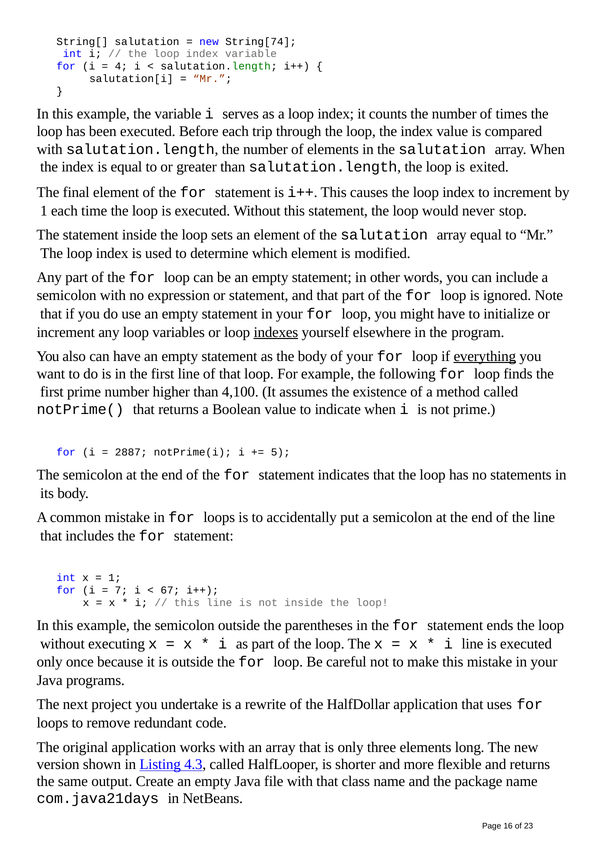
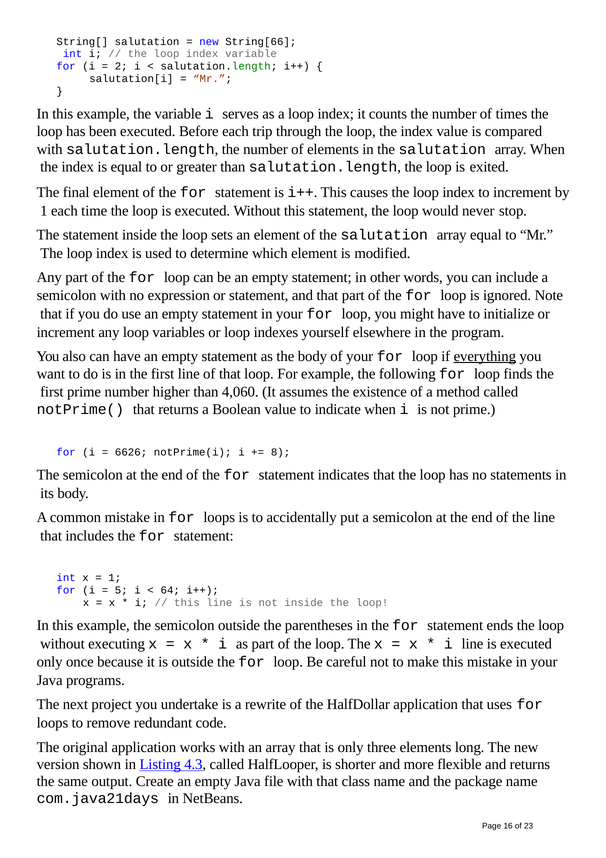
String[74: String[74 -> String[66
4: 4 -> 2
indexes underline: present -> none
4,100: 4,100 -> 4,060
2887: 2887 -> 6626
5: 5 -> 8
7: 7 -> 5
67: 67 -> 64
